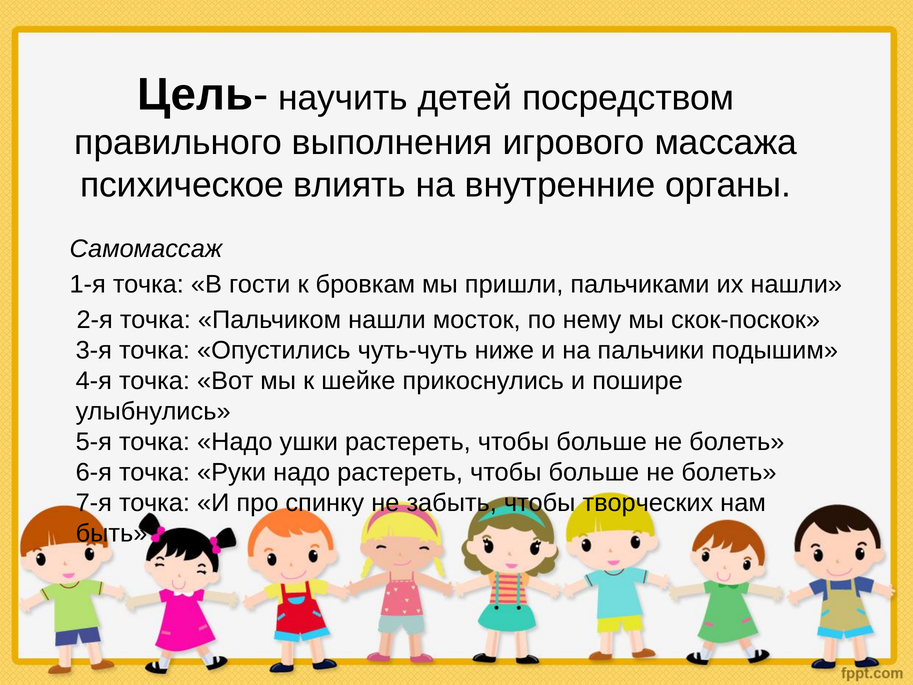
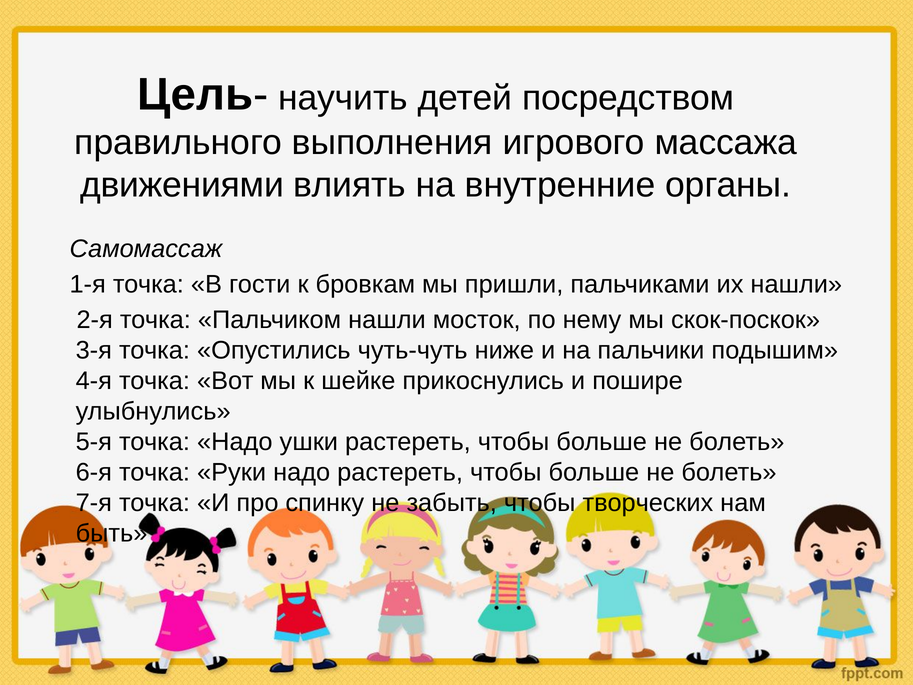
психическое: психическое -> движениями
